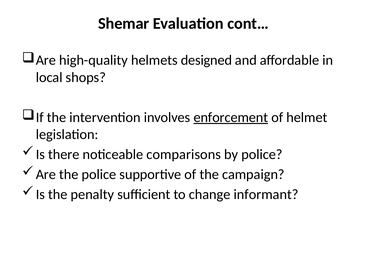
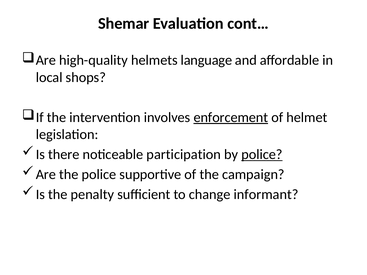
designed: designed -> language
comparisons: comparisons -> participation
police at (262, 155) underline: none -> present
